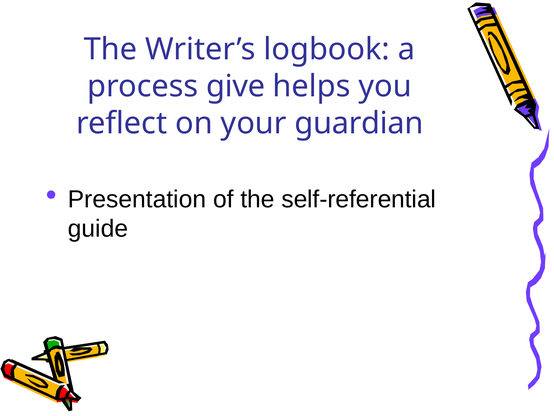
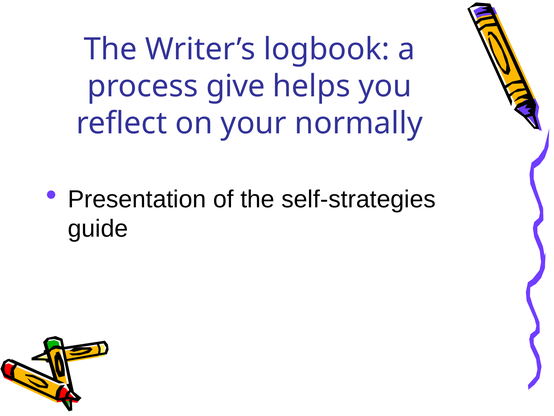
guardian: guardian -> normally
self-referential: self-referential -> self-strategies
